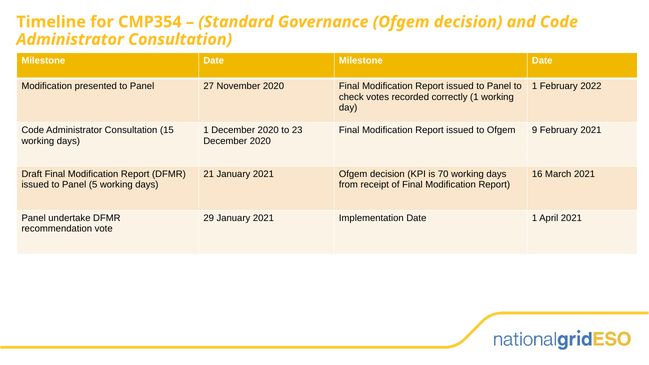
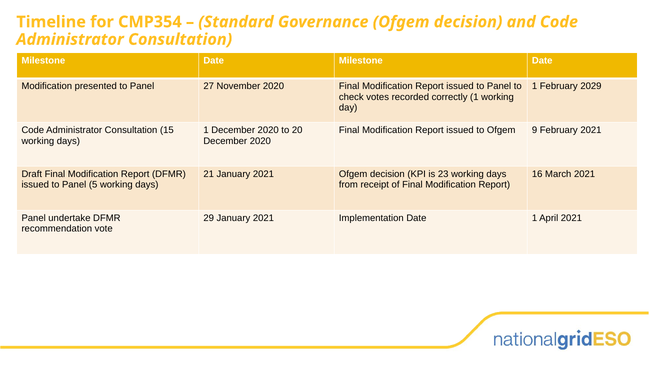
2022: 2022 -> 2029
23: 23 -> 20
70: 70 -> 23
